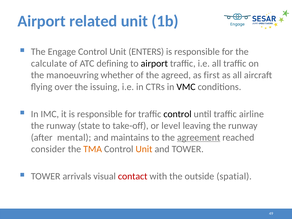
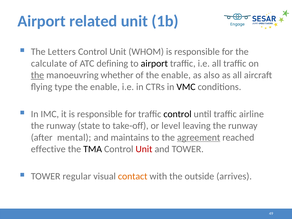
Engage: Engage -> Letters
ENTERS: ENTERS -> WHOM
the at (37, 75) underline: none -> present
of the agreed: agreed -> enable
first: first -> also
over: over -> type
issuing at (105, 87): issuing -> enable
consider: consider -> effective
TMA colour: orange -> black
Unit at (144, 149) colour: orange -> red
arrivals: arrivals -> regular
contact colour: red -> orange
spatial: spatial -> arrives
